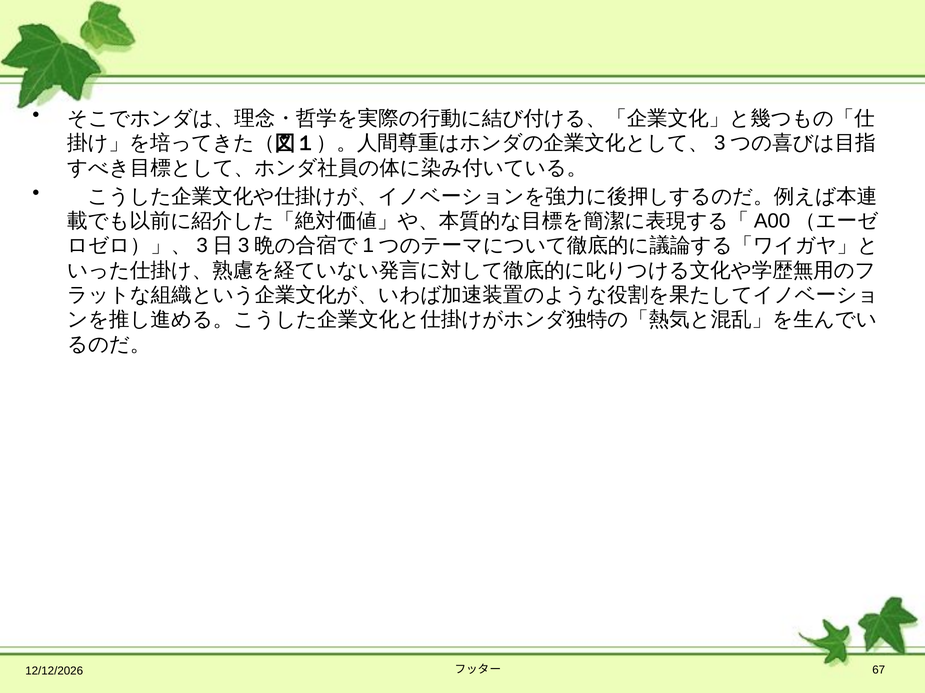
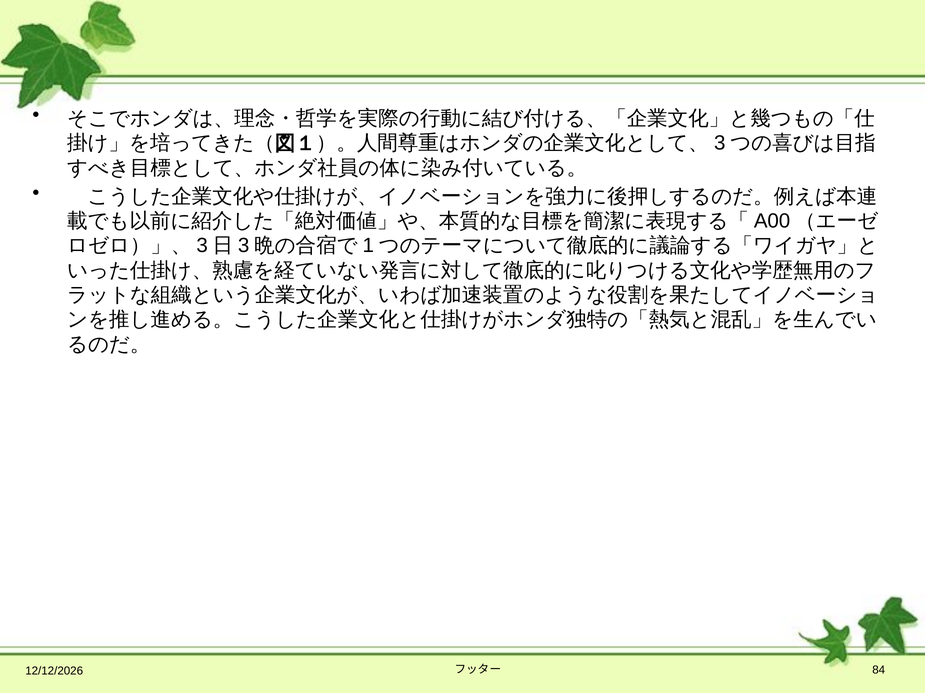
67: 67 -> 84
